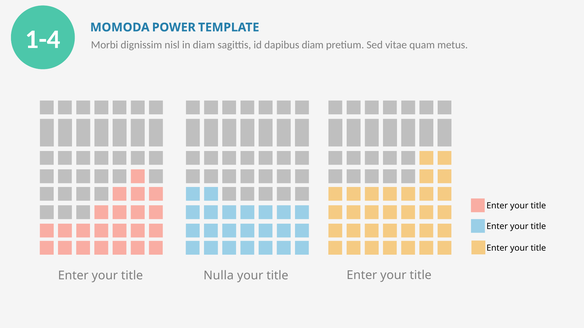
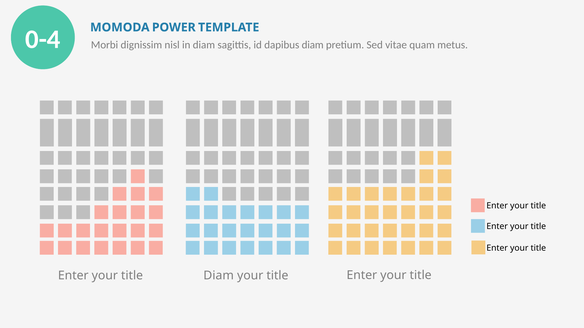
1-4: 1-4 -> 0-4
title Nulla: Nulla -> Diam
